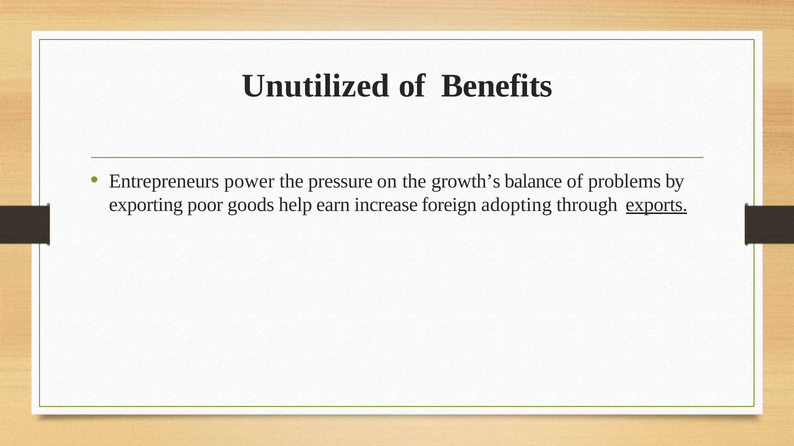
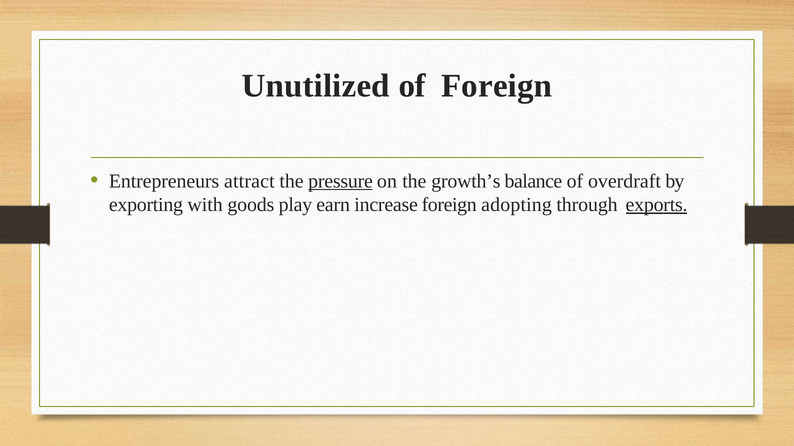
of Benefits: Benefits -> Foreign
power: power -> attract
pressure underline: none -> present
problems: problems -> overdraft
poor: poor -> with
help: help -> play
